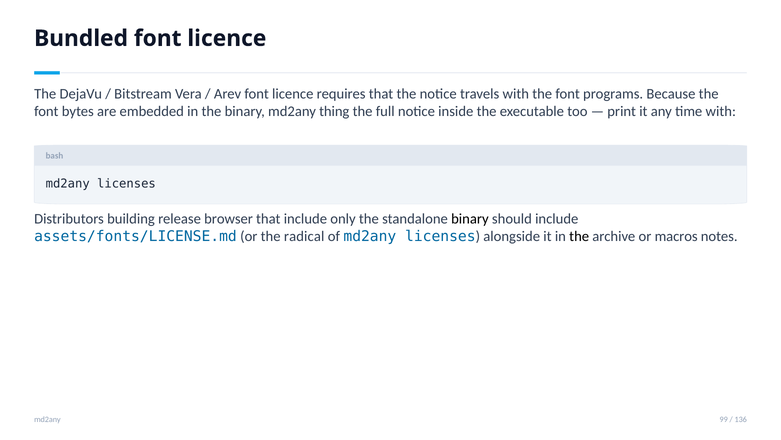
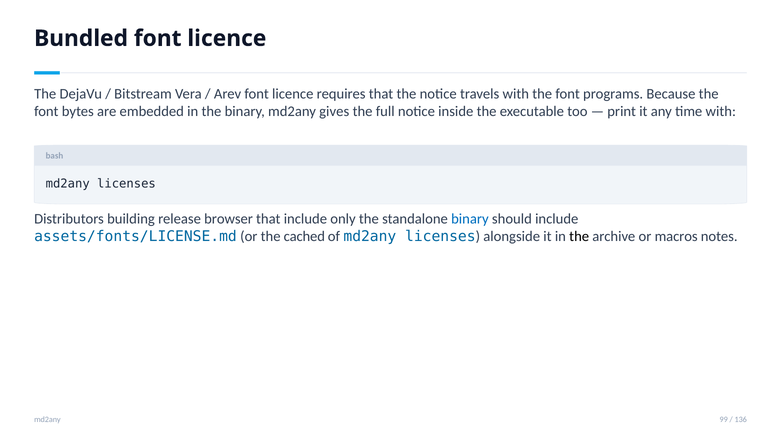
thing: thing -> gives
binary at (470, 219) colour: black -> blue
radical: radical -> cached
